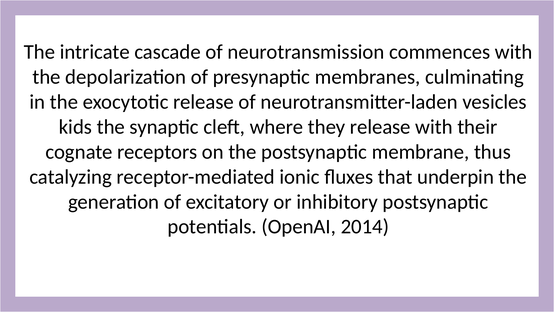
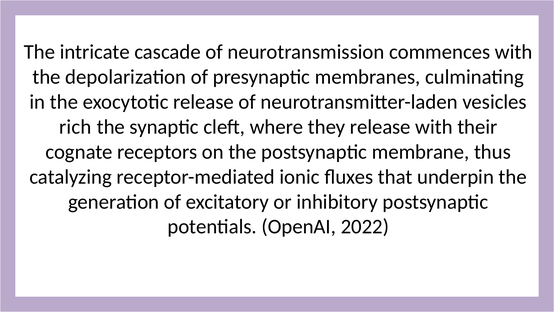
kids: kids -> rich
2014: 2014 -> 2022
